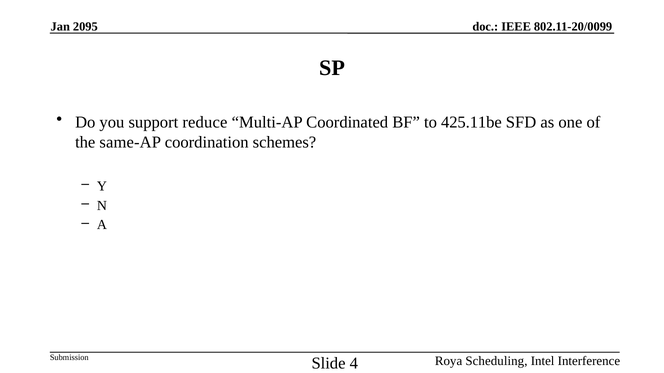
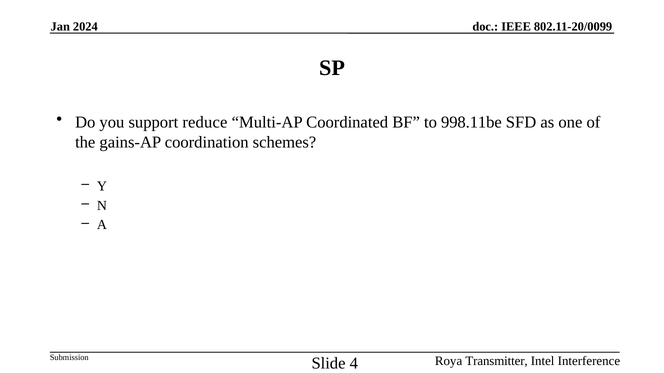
2095: 2095 -> 2024
425.11be: 425.11be -> 998.11be
same-AP: same-AP -> gains-AP
Scheduling: Scheduling -> Transmitter
